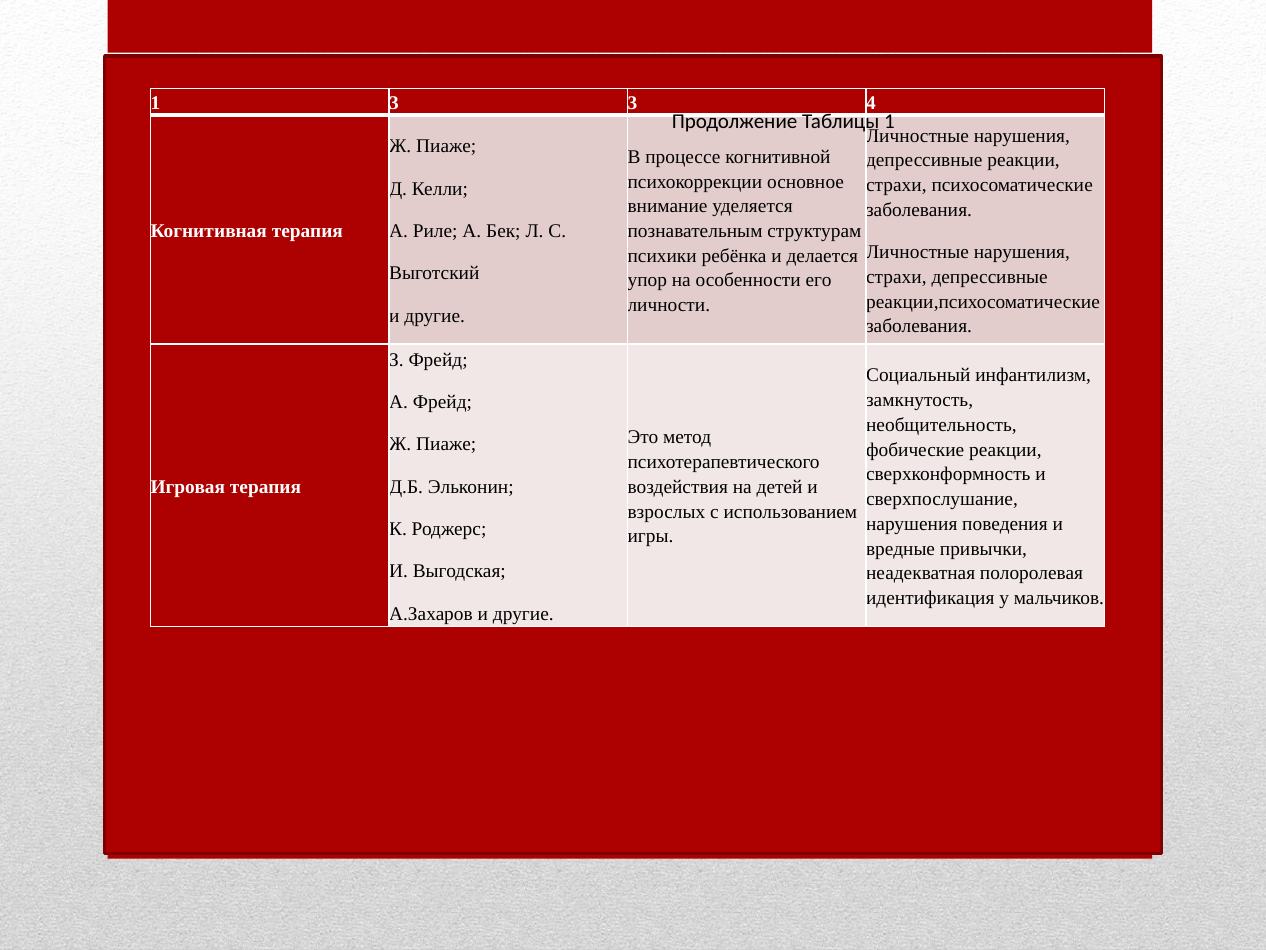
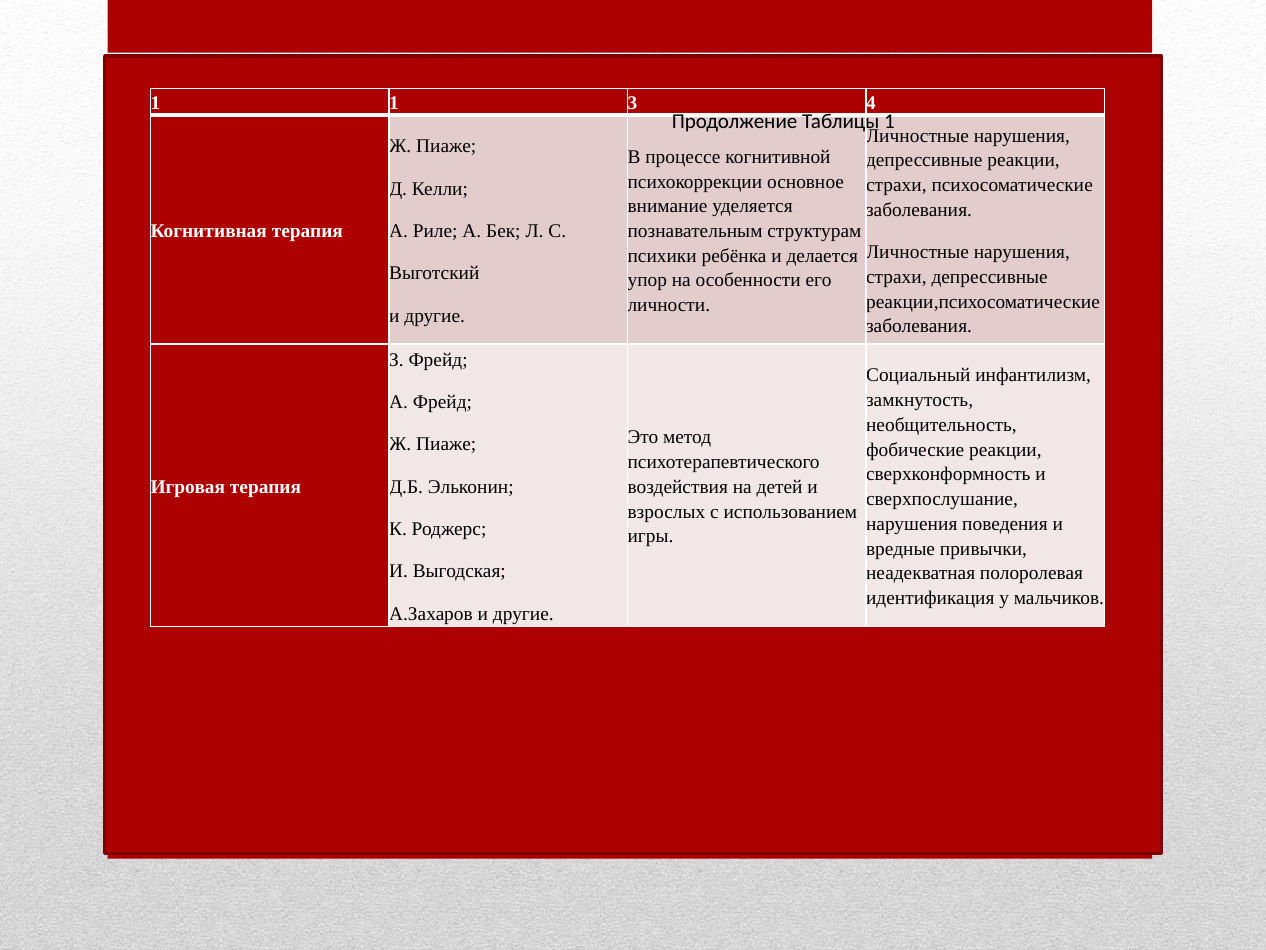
1 3: 3 -> 1
